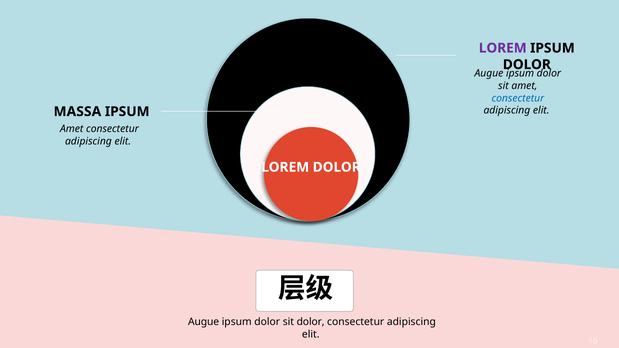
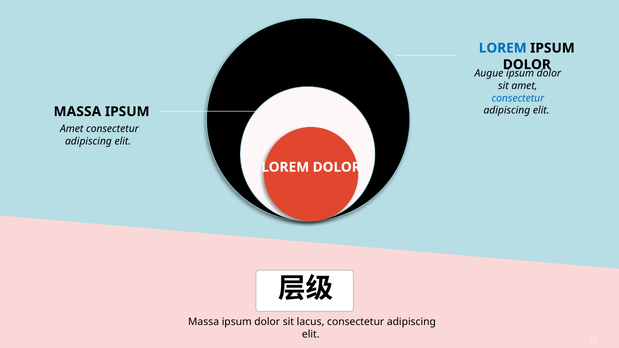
LOREM at (503, 48) colour: purple -> blue
Augue at (204, 322): Augue -> Massa
sit dolor: dolor -> lacus
